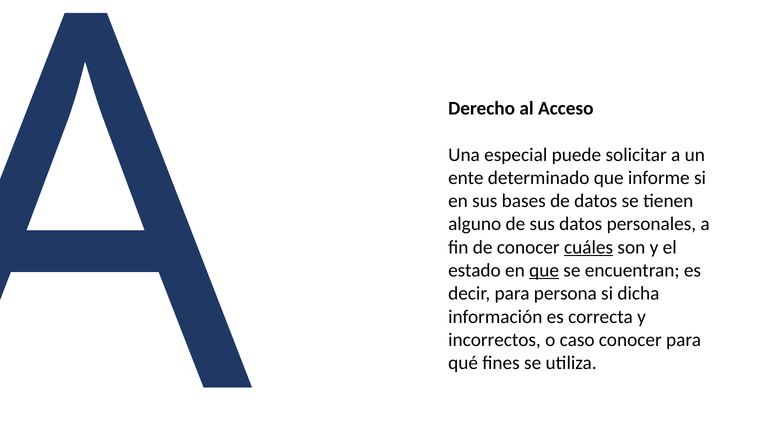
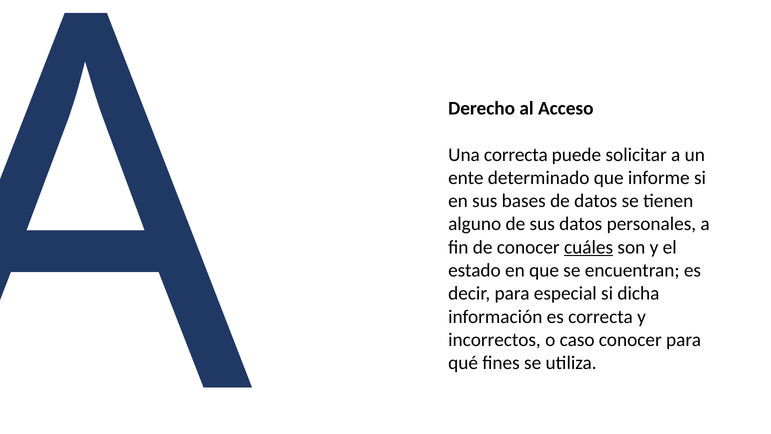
Una especial: especial -> correcta
que at (544, 270) underline: present -> none
persona: persona -> especial
